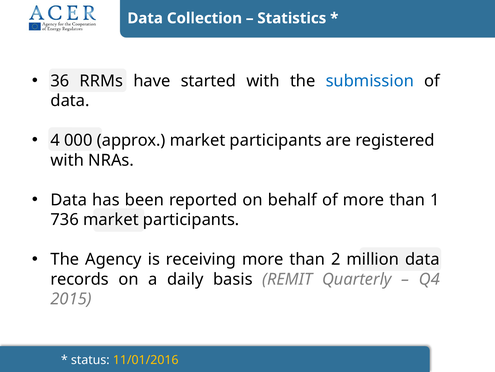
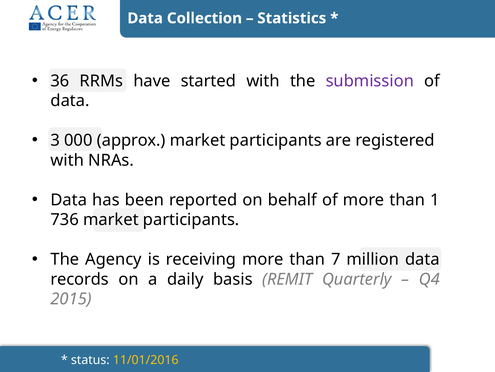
submission colour: blue -> purple
4: 4 -> 3
2: 2 -> 7
